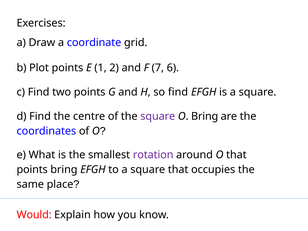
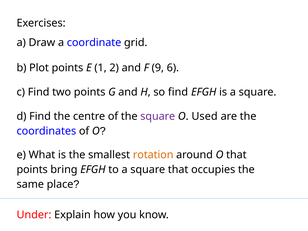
7: 7 -> 9
O Bring: Bring -> Used
rotation colour: purple -> orange
Would: Would -> Under
